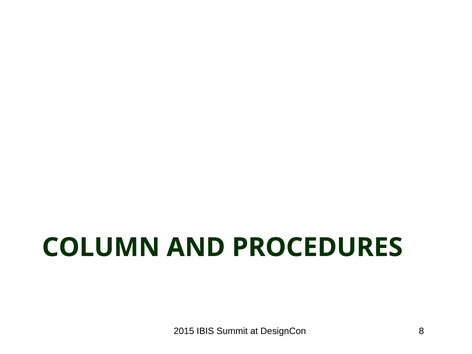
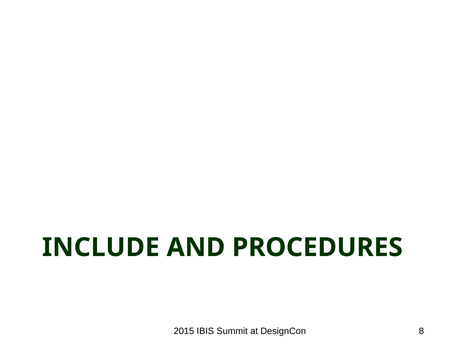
COLUMN: COLUMN -> INCLUDE
